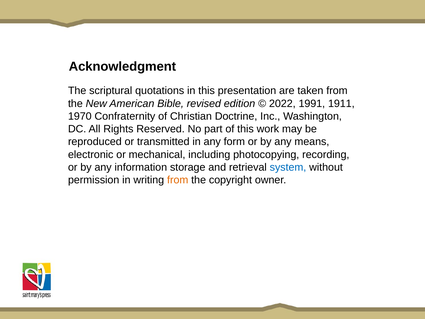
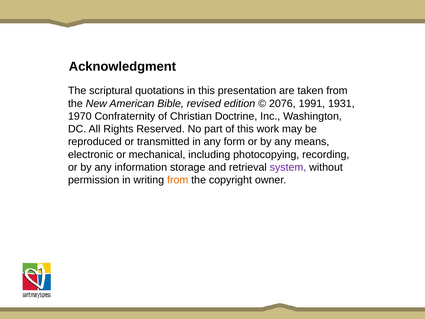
2022: 2022 -> 2076
1911: 1911 -> 1931
system colour: blue -> purple
